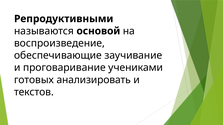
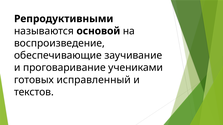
анализировать: анализировать -> исправленный
